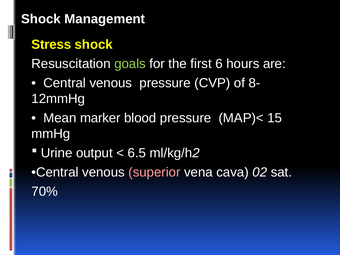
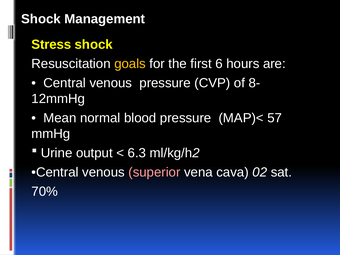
goals colour: light green -> yellow
marker: marker -> normal
15: 15 -> 57
6.5: 6.5 -> 6.3
